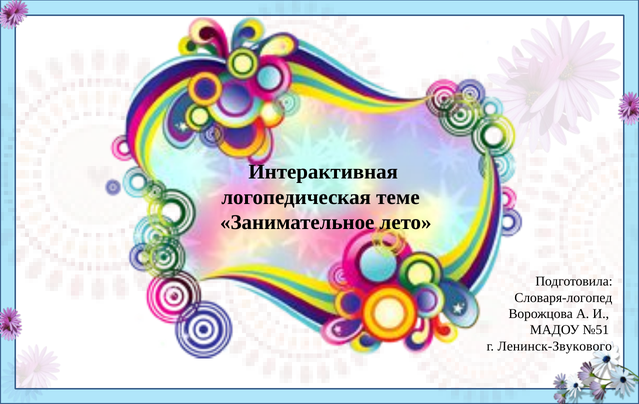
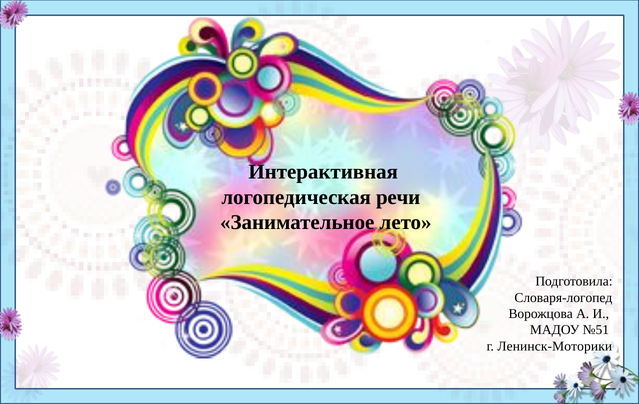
теме: теме -> речи
Ленинск-Звукового: Ленинск-Звукового -> Ленинск-Моторики
